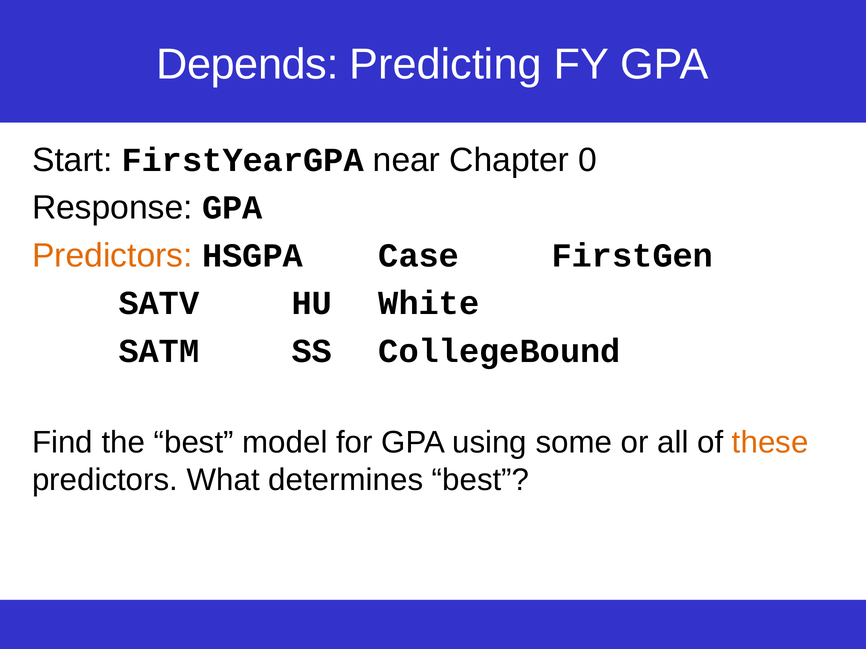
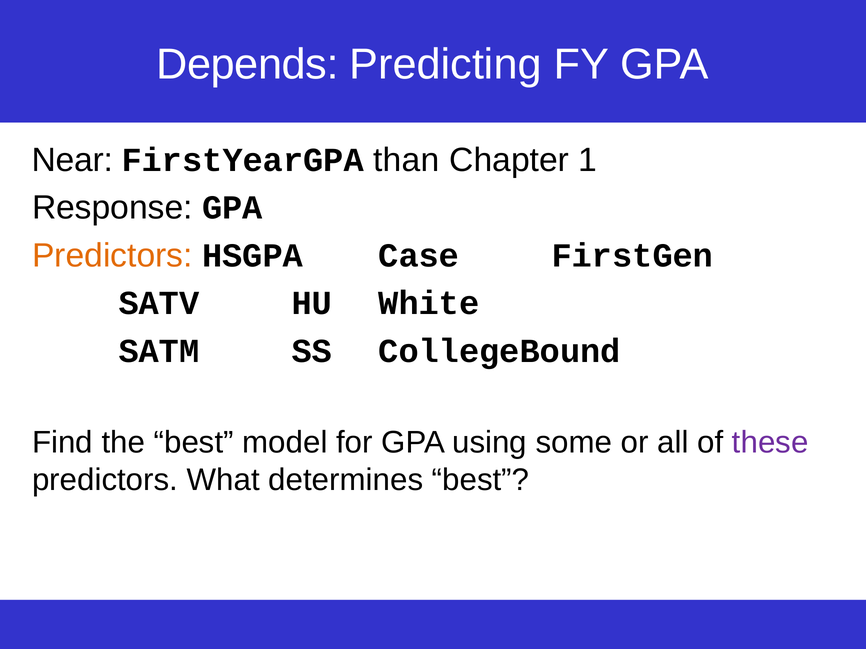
Start: Start -> Near
near: near -> than
0: 0 -> 1
these colour: orange -> purple
